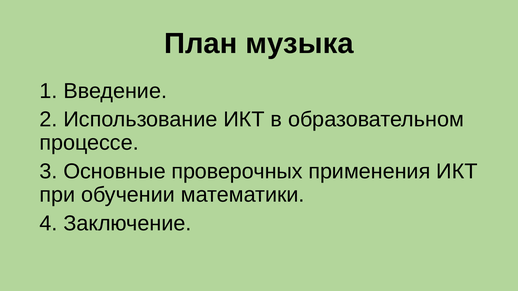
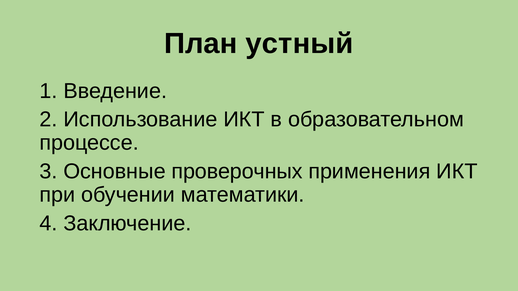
музыка: музыка -> устный
